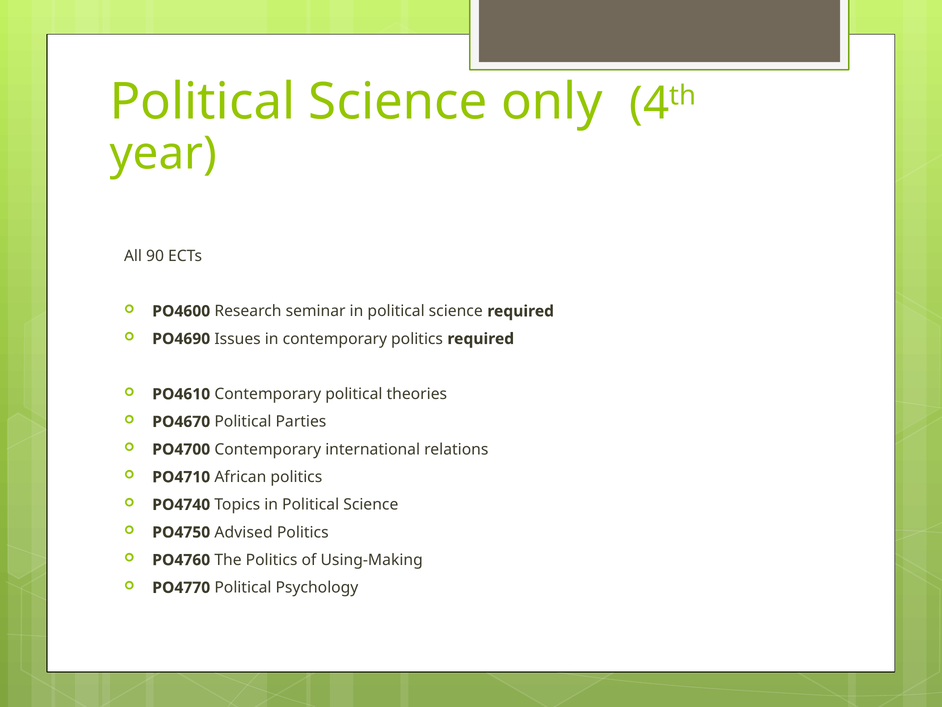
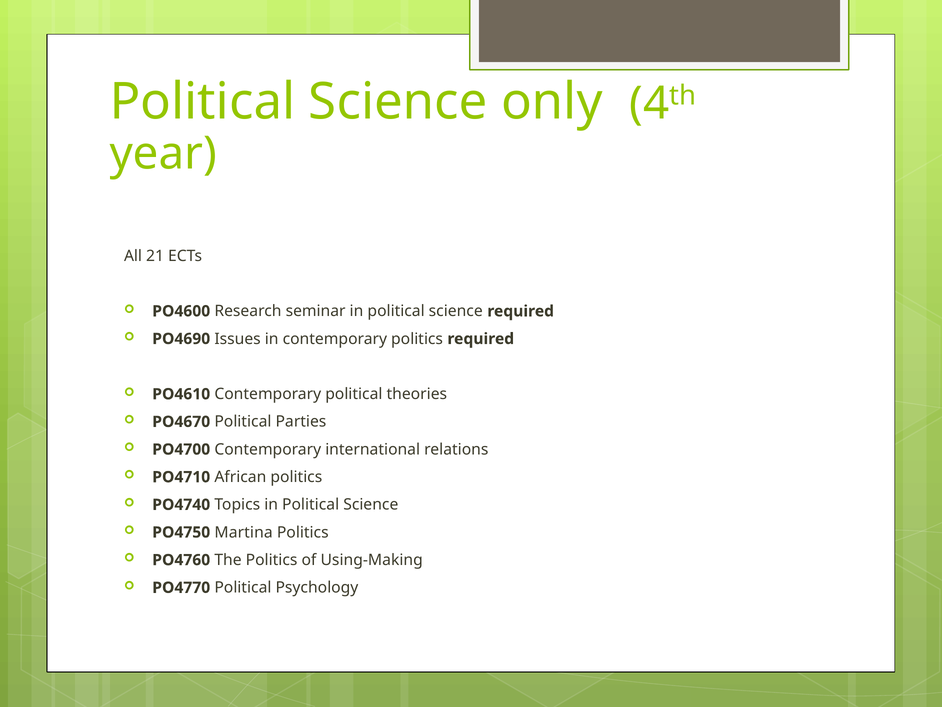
90: 90 -> 21
Advised: Advised -> Martina
